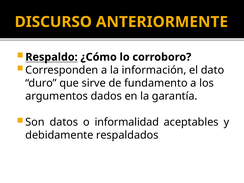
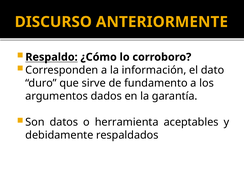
informalidad: informalidad -> herramienta
